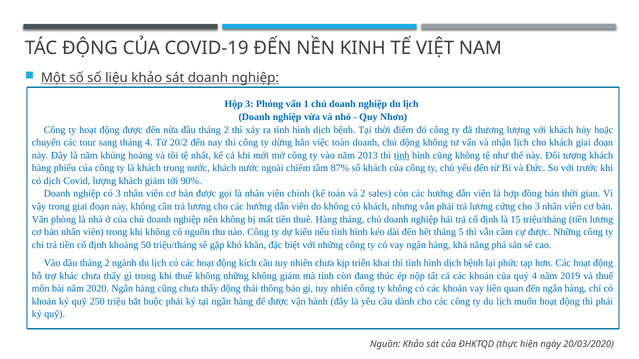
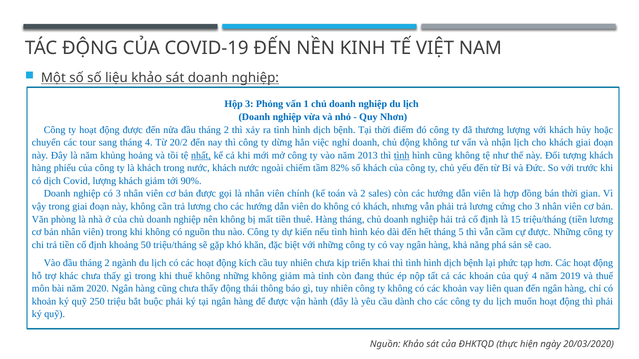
toàn: toàn -> nghỉ
nhất underline: none -> present
87%: 87% -> 82%
